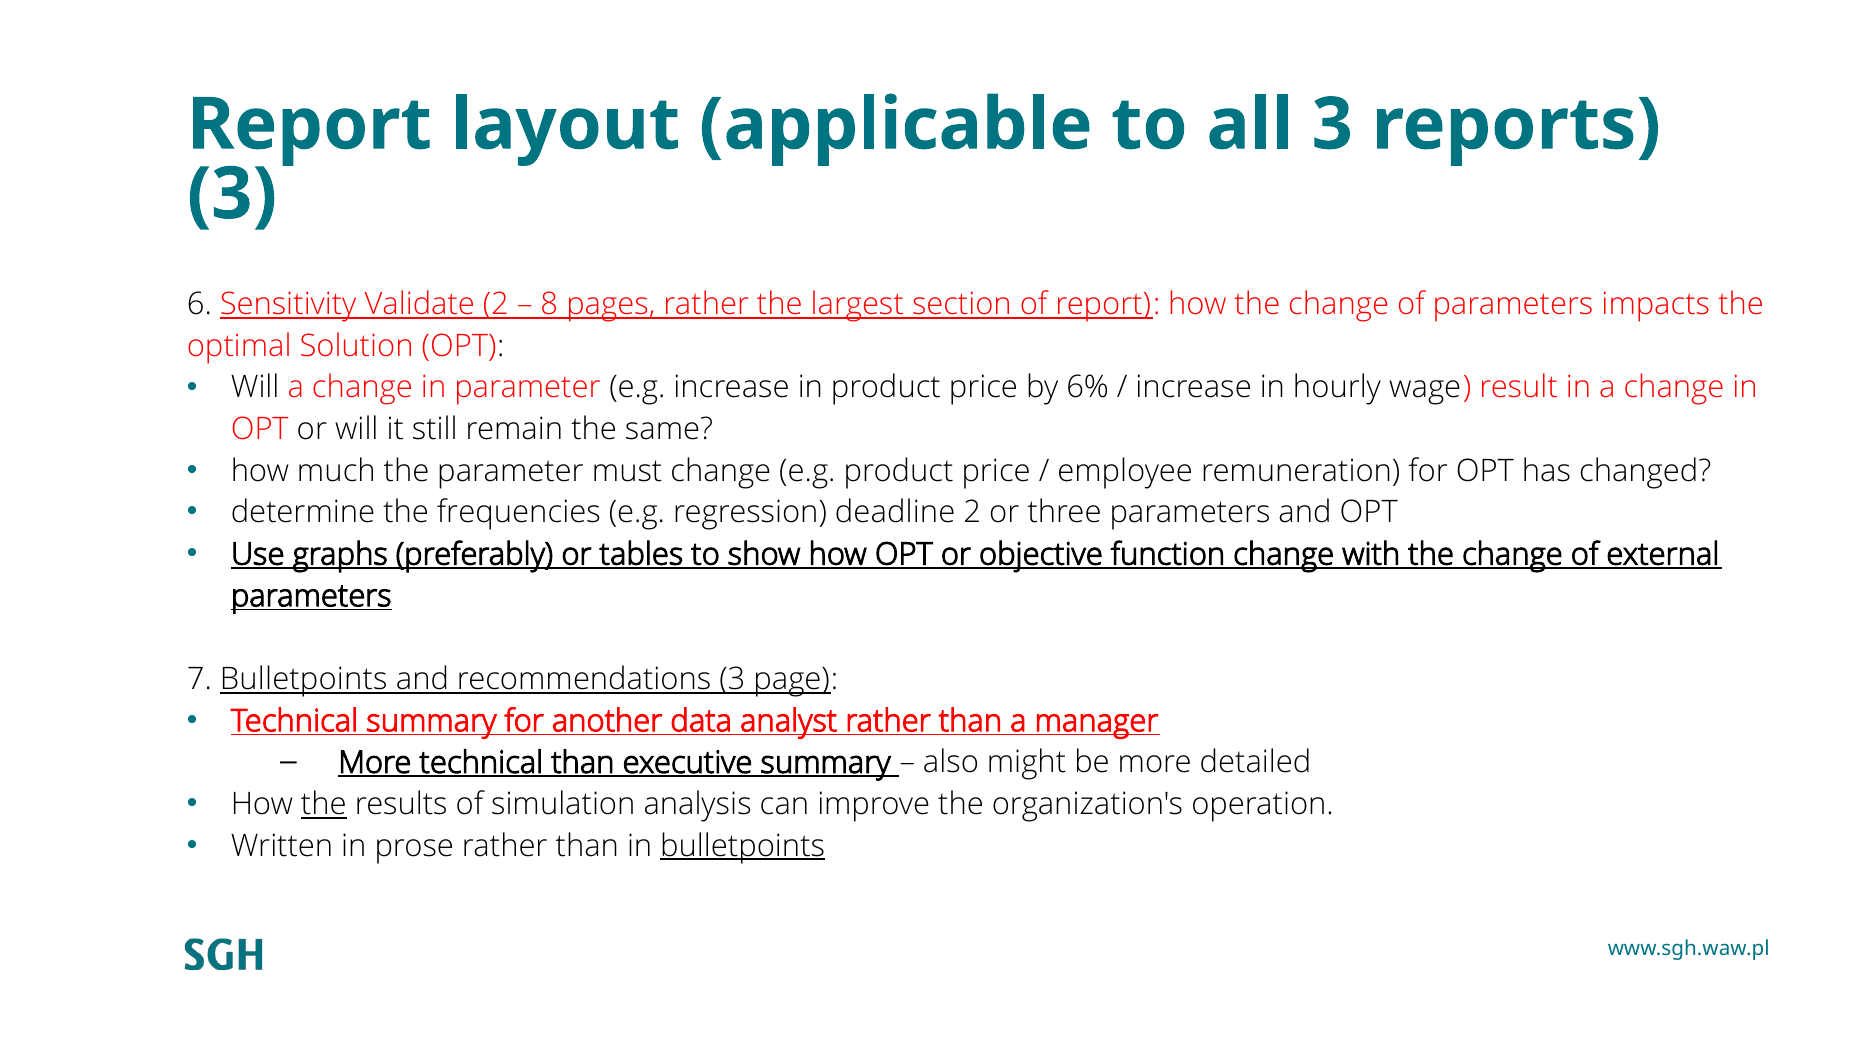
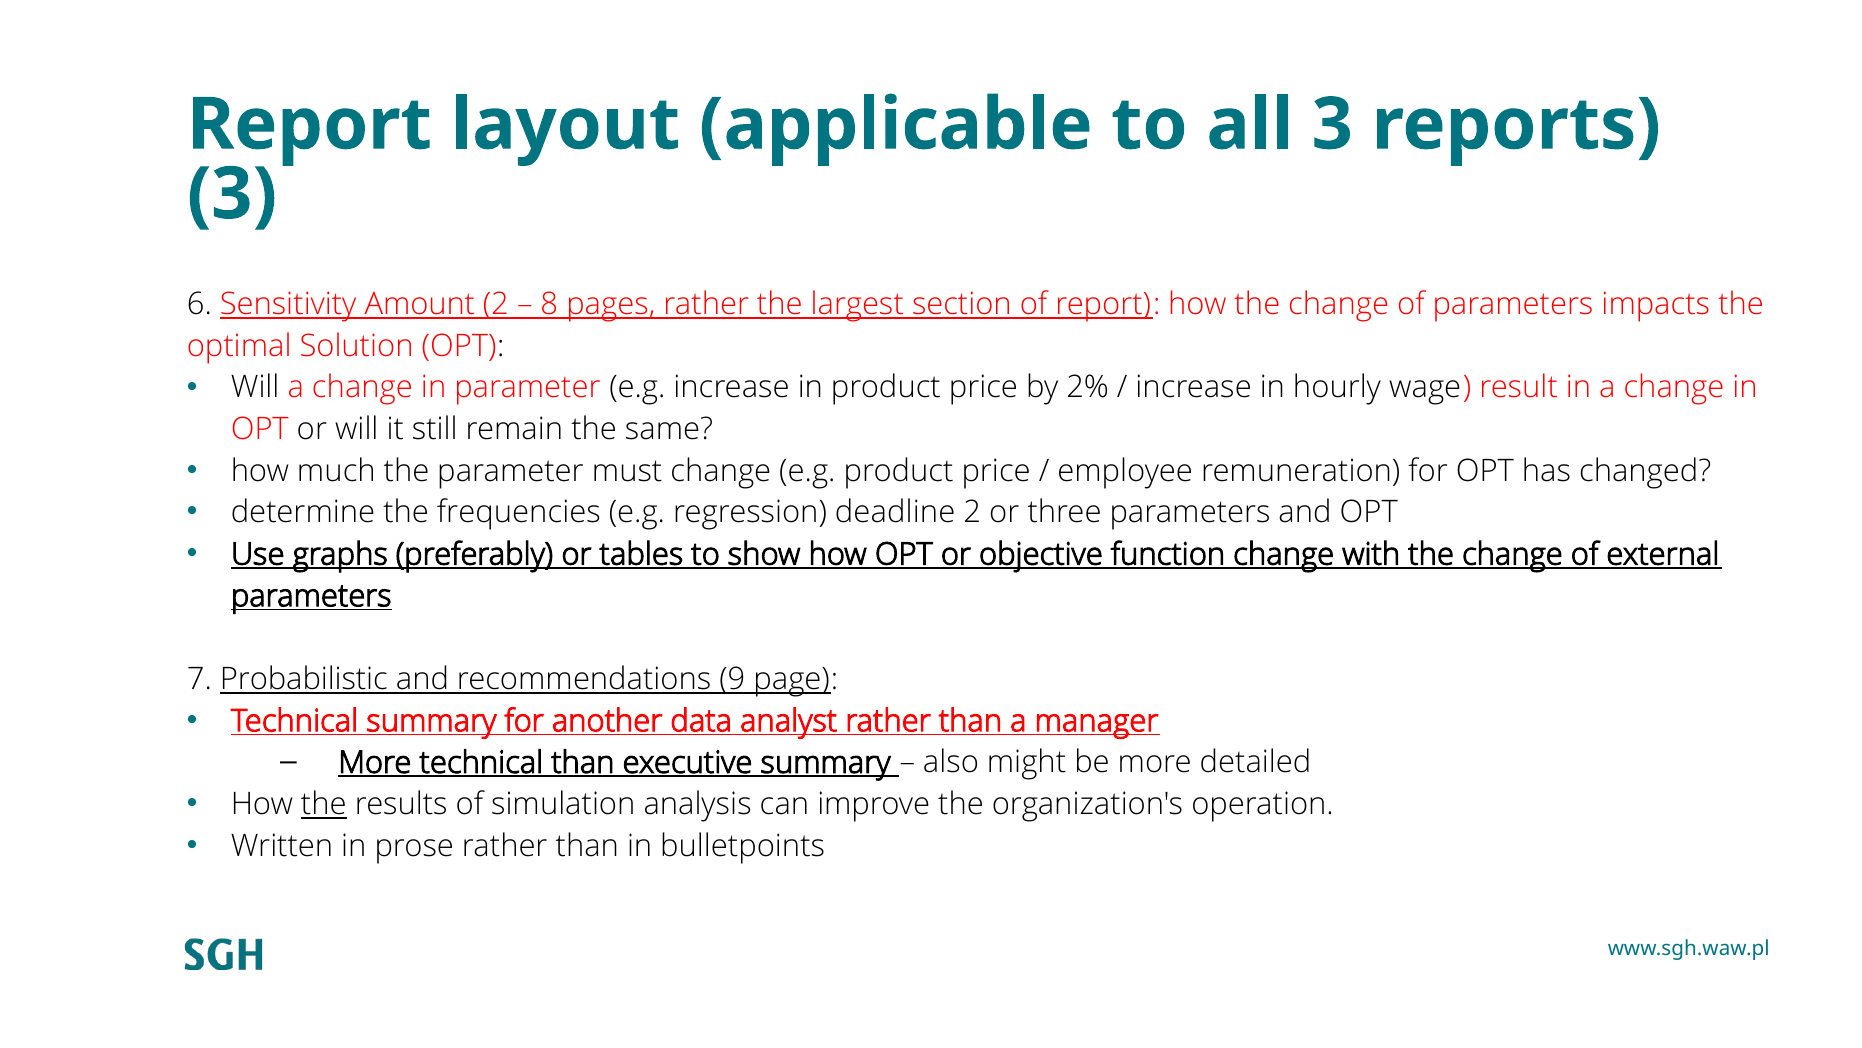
Validate: Validate -> Amount
6%: 6% -> 2%
7 Bulletpoints: Bulletpoints -> Probabilistic
recommendations 3: 3 -> 9
bulletpoints at (743, 845) underline: present -> none
